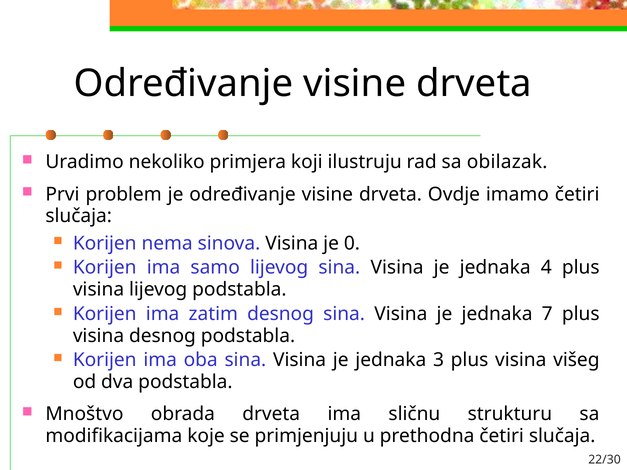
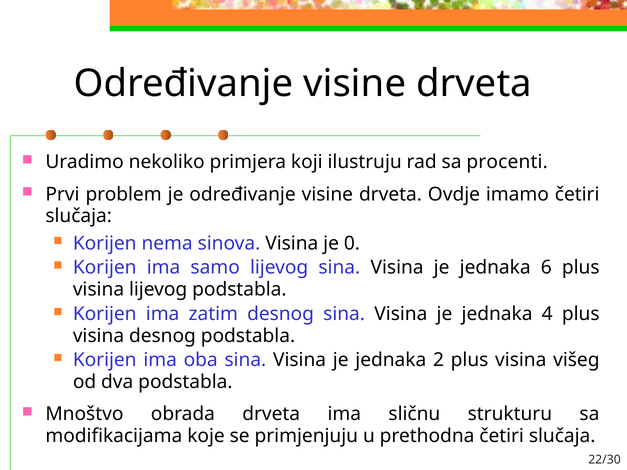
obilazak: obilazak -> procenti
4: 4 -> 6
7: 7 -> 4
3: 3 -> 2
